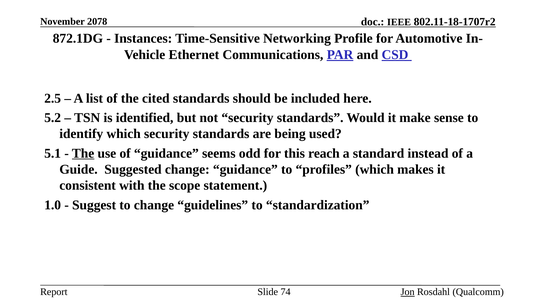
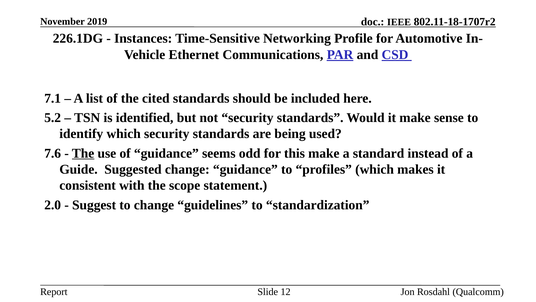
2078: 2078 -> 2019
872.1DG: 872.1DG -> 226.1DG
2.5: 2.5 -> 7.1
5.1: 5.1 -> 7.6
this reach: reach -> make
1.0: 1.0 -> 2.0
74: 74 -> 12
Jon underline: present -> none
